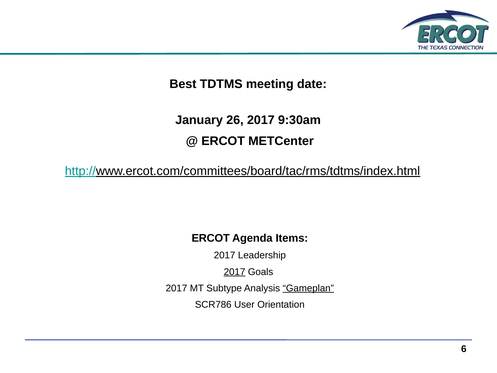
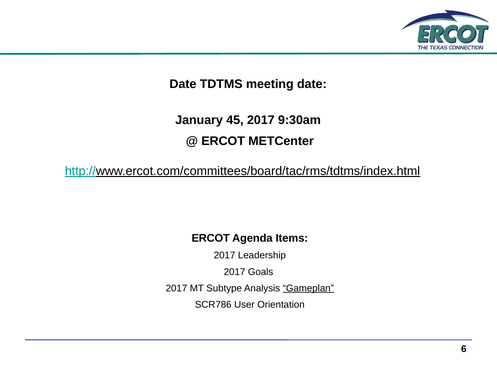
Best at (183, 84): Best -> Date
26: 26 -> 45
2017 at (235, 272) underline: present -> none
